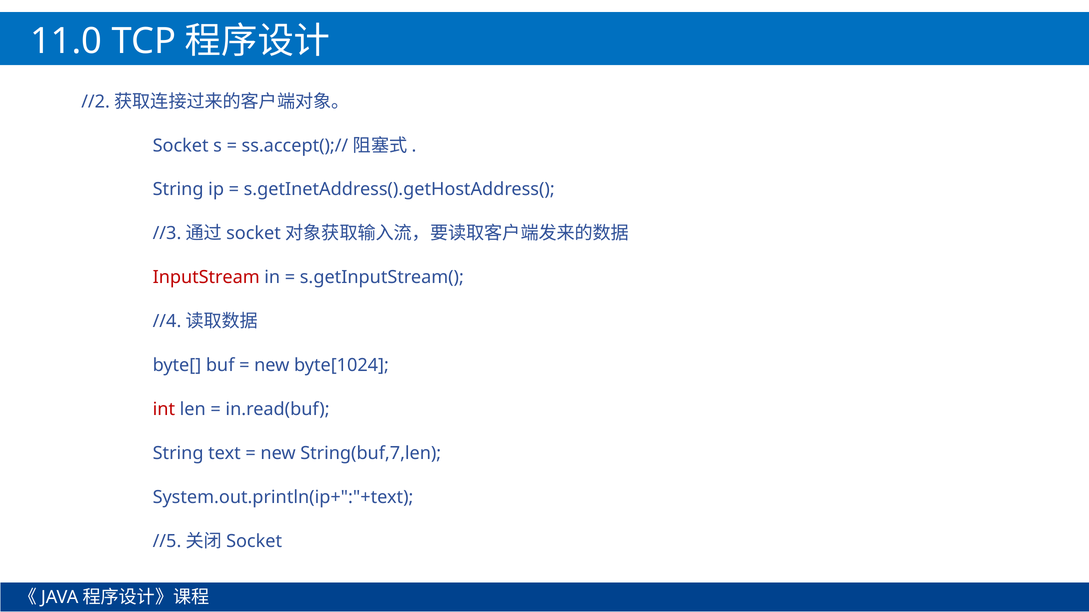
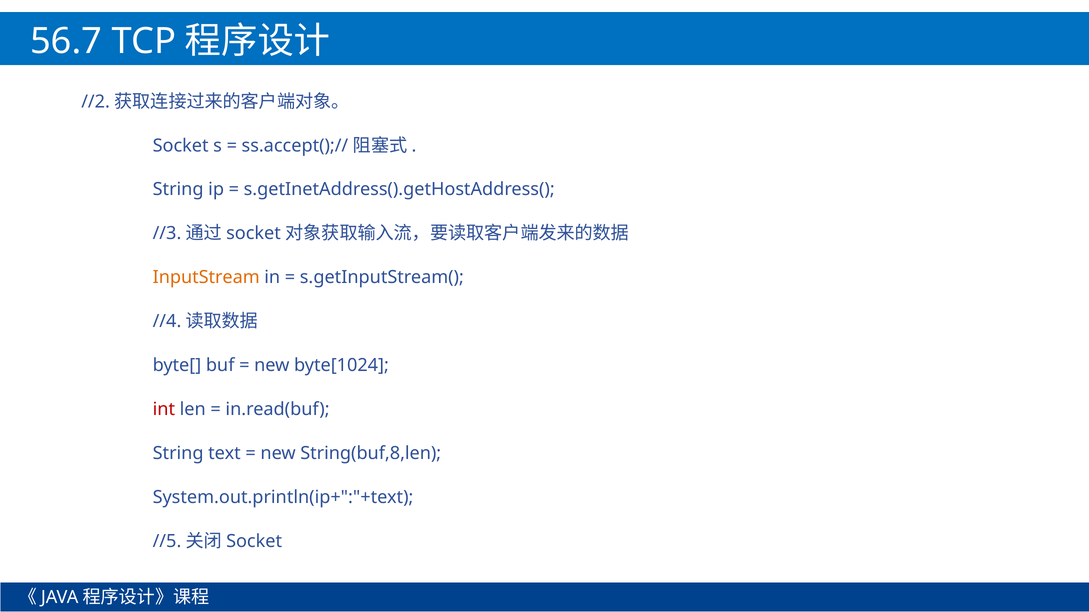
11.0: 11.0 -> 56.7
InputStream colour: red -> orange
String(buf,7,len: String(buf,7,len -> String(buf,8,len
